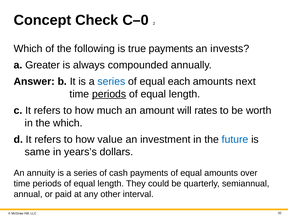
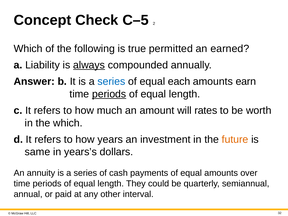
C–0: C–0 -> C–5
true payments: payments -> permitted
invests: invests -> earned
Greater: Greater -> Liability
always underline: none -> present
next: next -> earn
value: value -> years
future colour: blue -> orange
